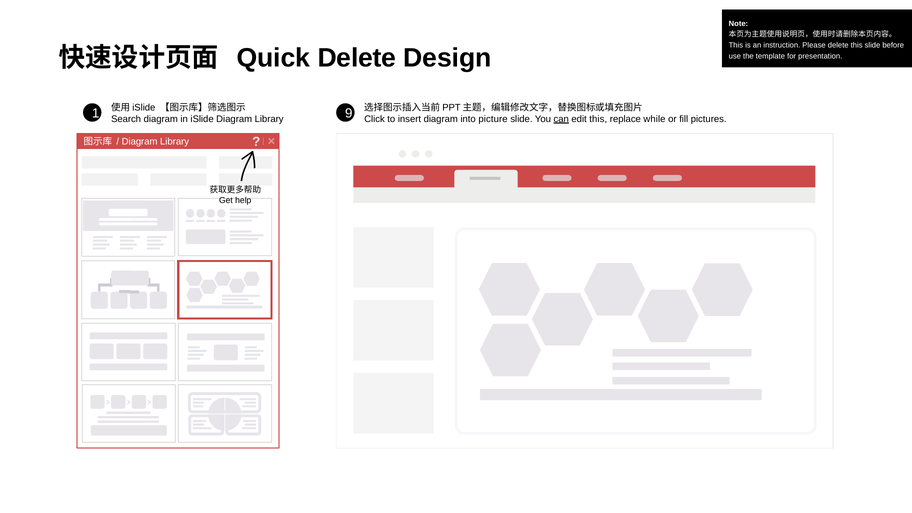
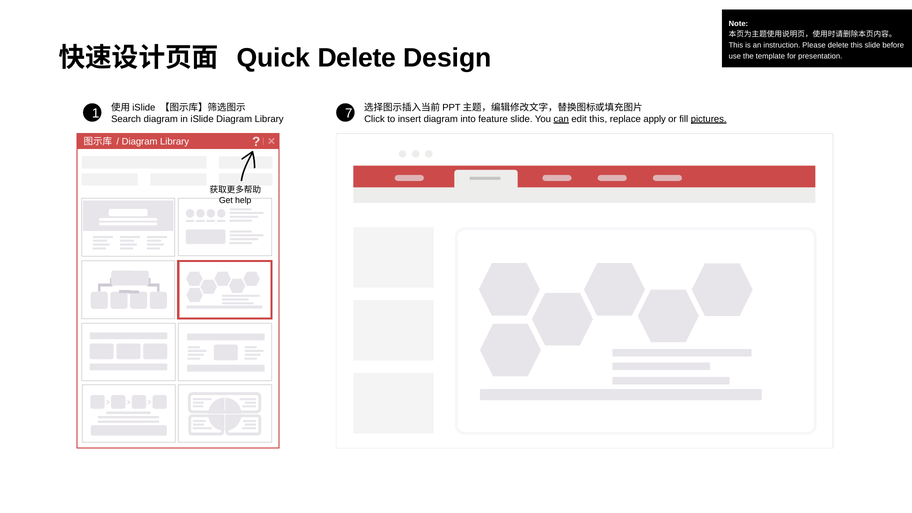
9: 9 -> 7
picture: picture -> feature
while: while -> apply
pictures underline: none -> present
